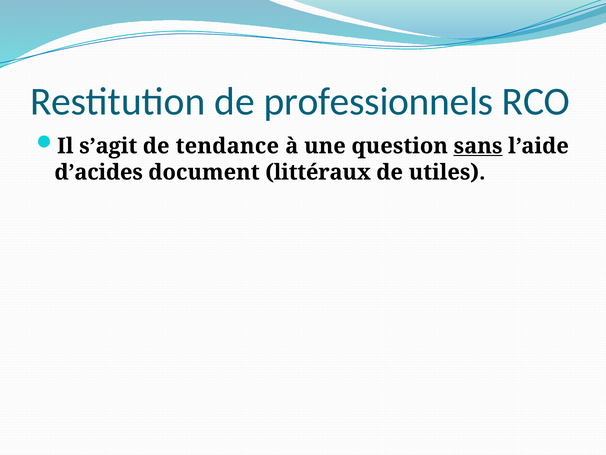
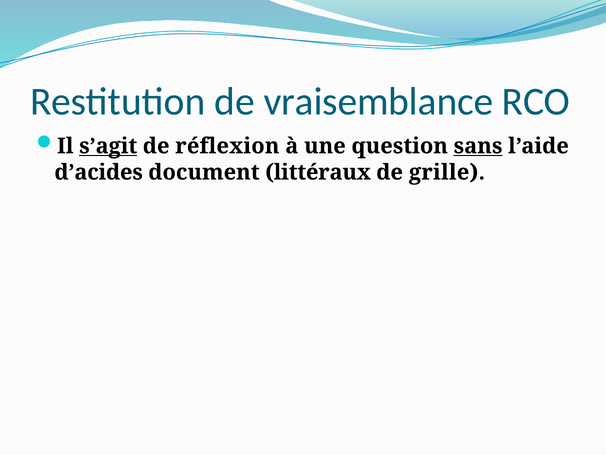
professionnels: professionnels -> vraisemblance
s’agit underline: none -> present
tendance: tendance -> réflexion
utiles: utiles -> grille
